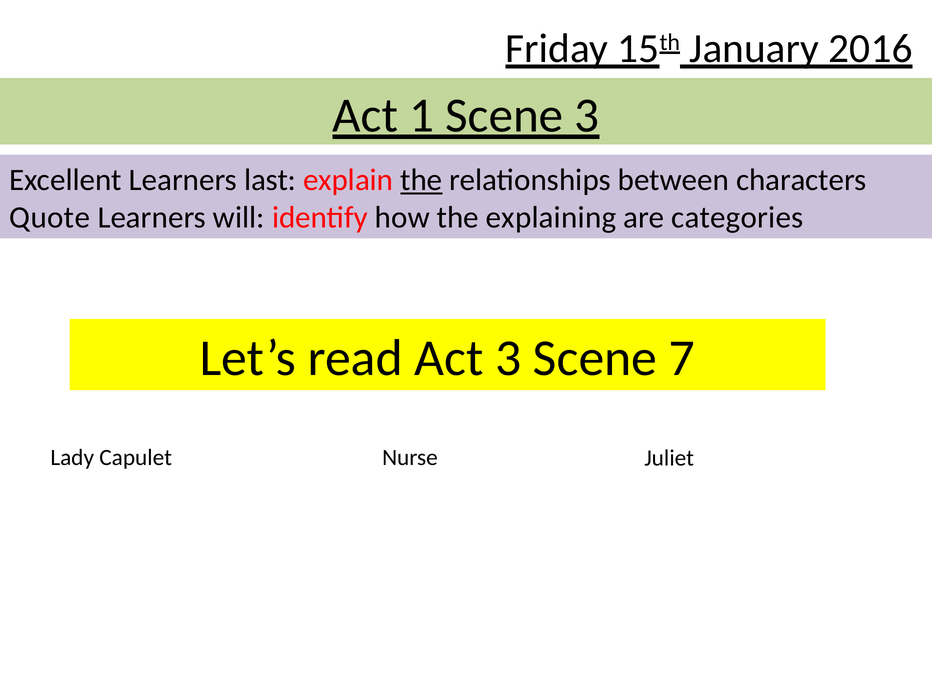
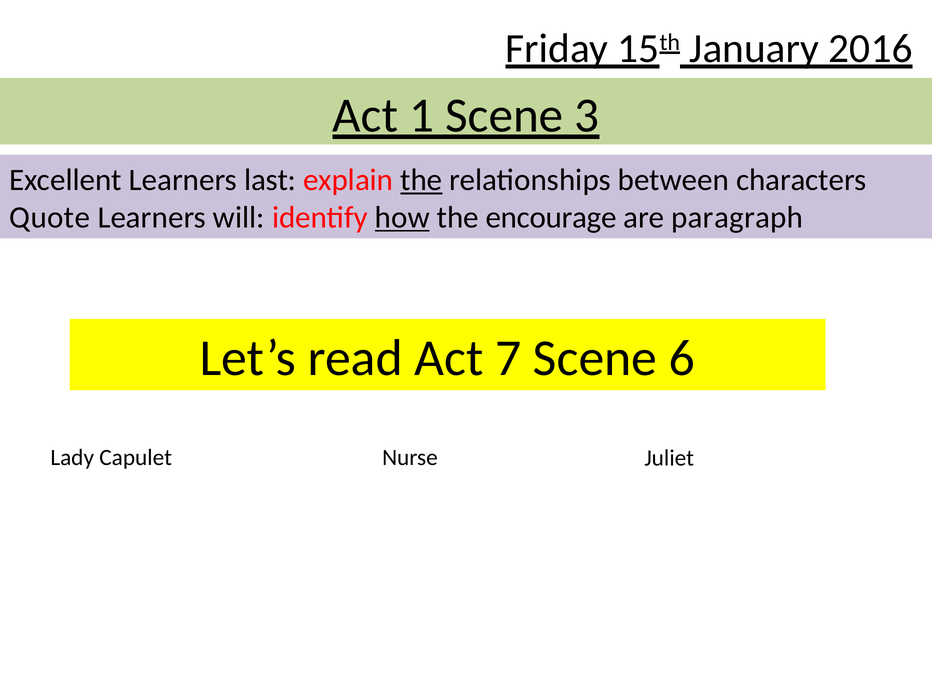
how underline: none -> present
explaining: explaining -> encourage
categories: categories -> paragraph
Act 3: 3 -> 7
7: 7 -> 6
